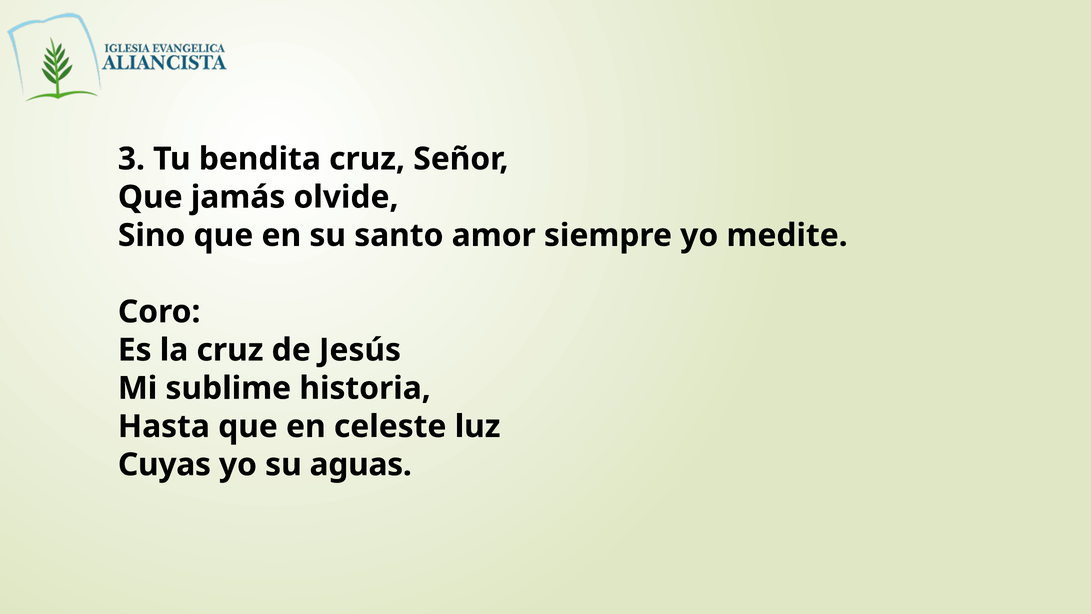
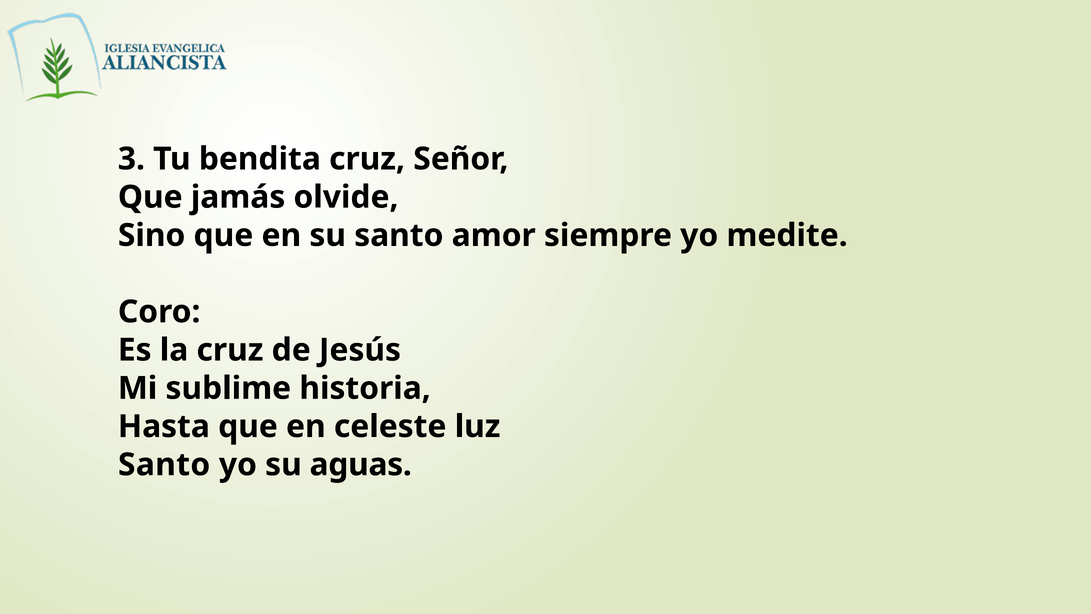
Cuyas at (164, 464): Cuyas -> Santo
